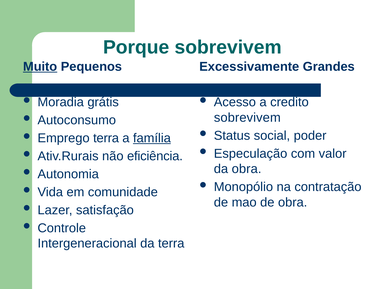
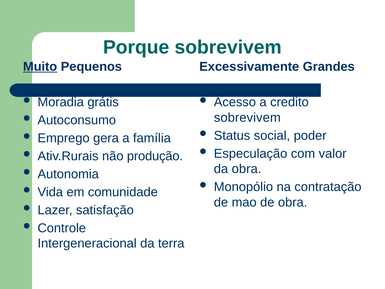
Emprego terra: terra -> gera
família underline: present -> none
eficiência: eficiência -> produção
